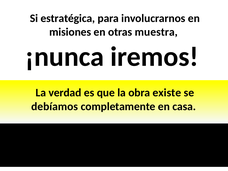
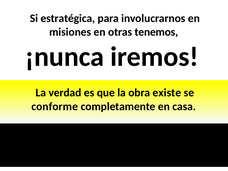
muestra: muestra -> tenemos
debíamos: debíamos -> conforme
